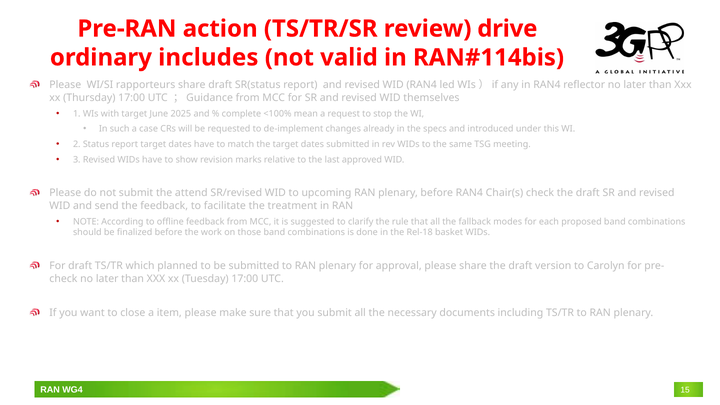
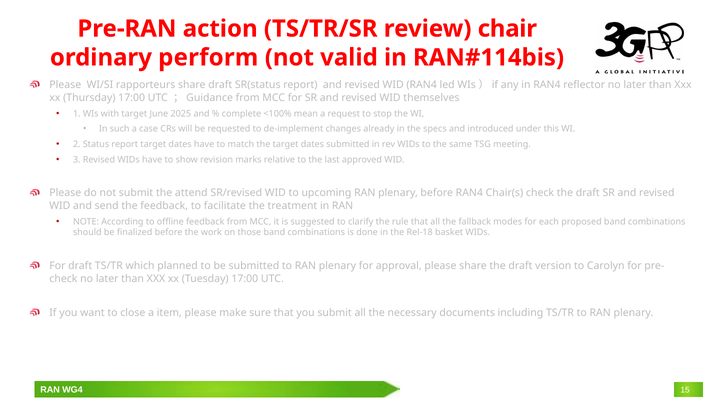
drive: drive -> chair
includes: includes -> perform
